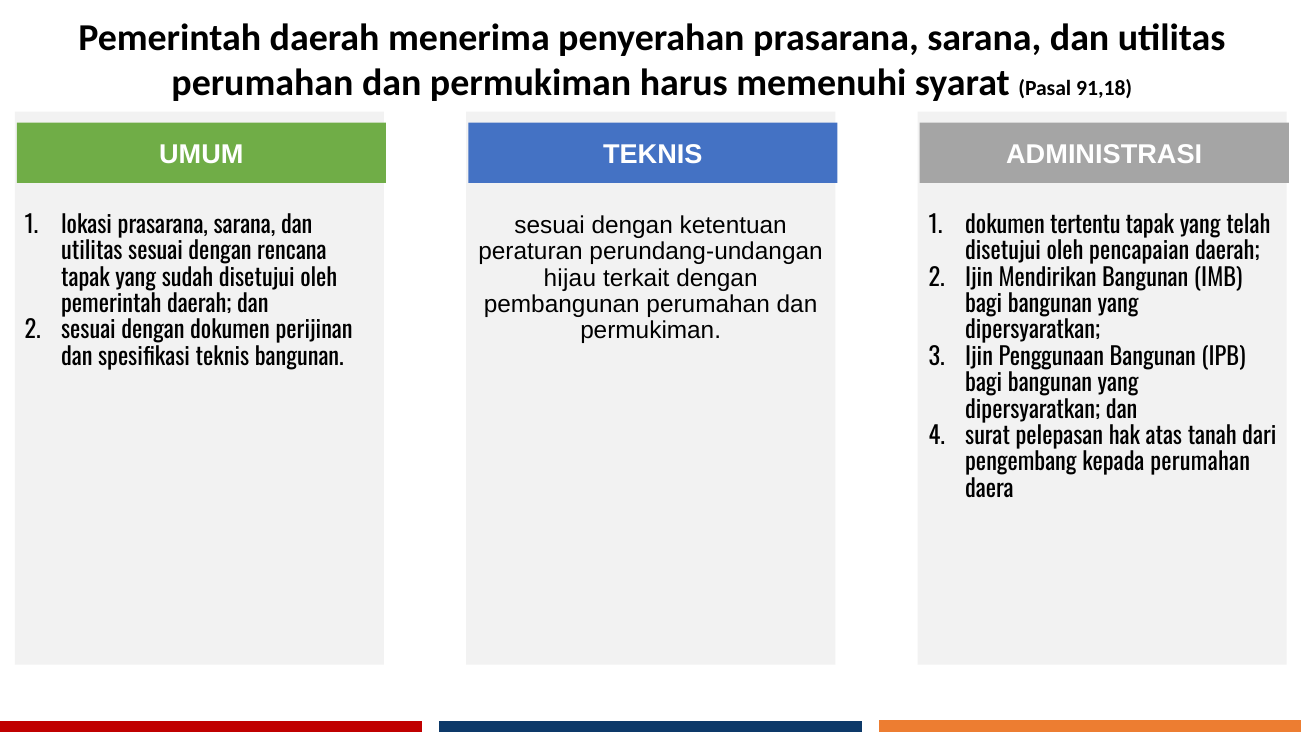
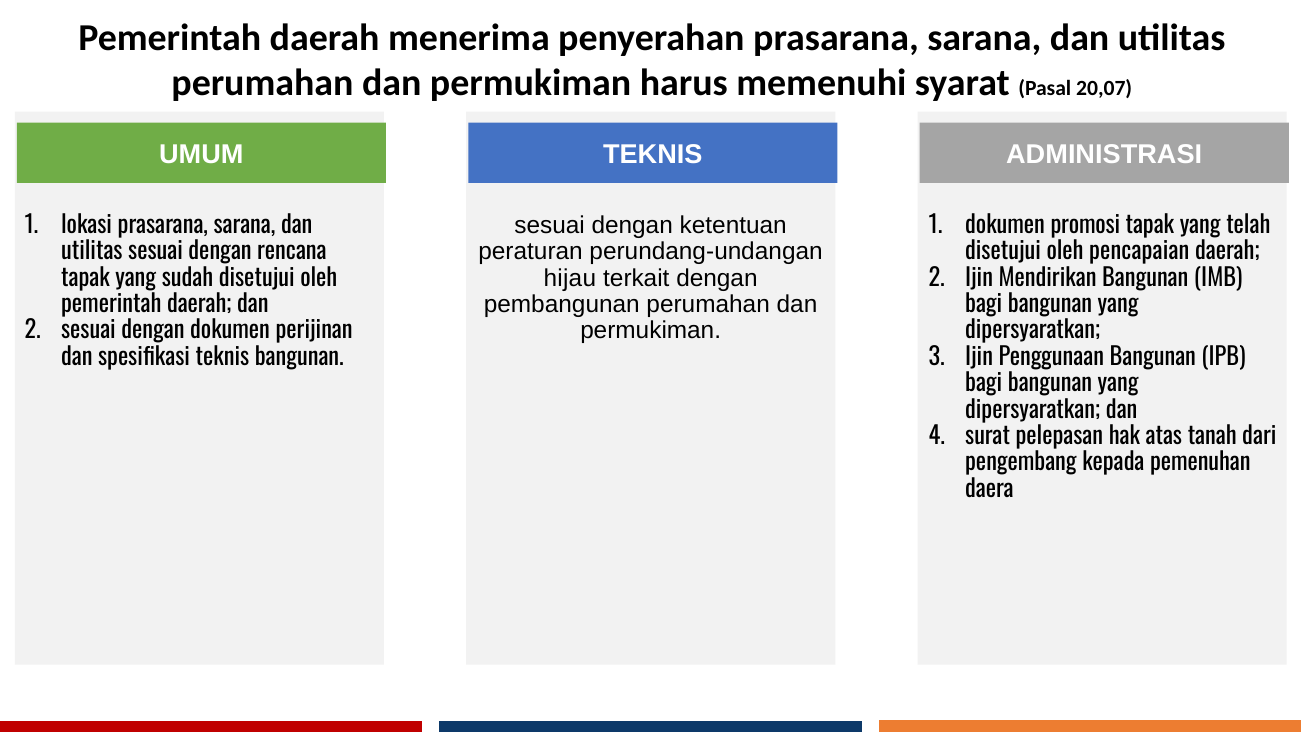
91,18: 91,18 -> 20,07
tertentu: tertentu -> promosi
kepada perumahan: perumahan -> pemenuhan
